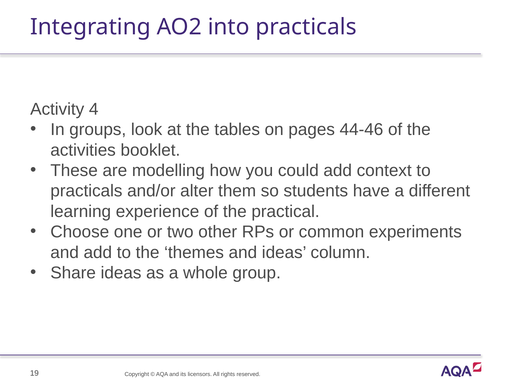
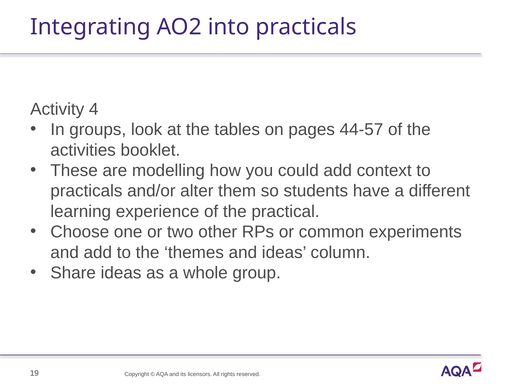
44-46: 44-46 -> 44-57
